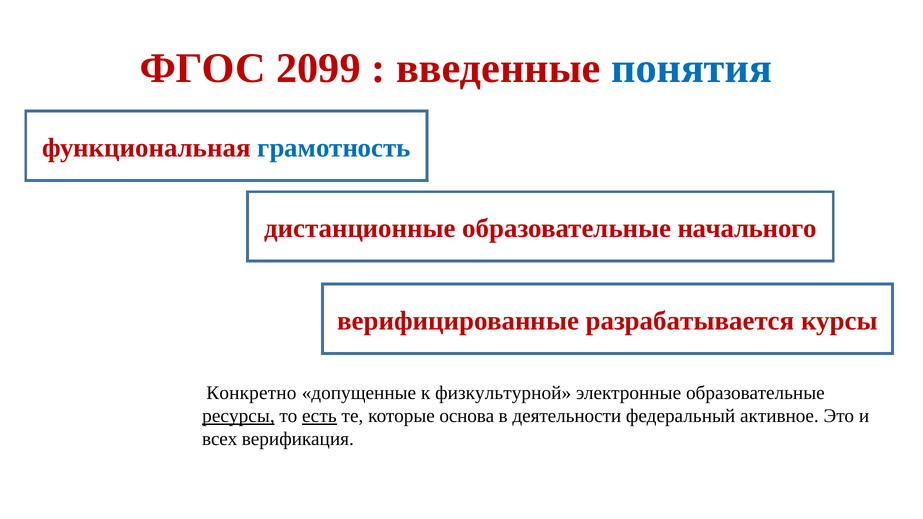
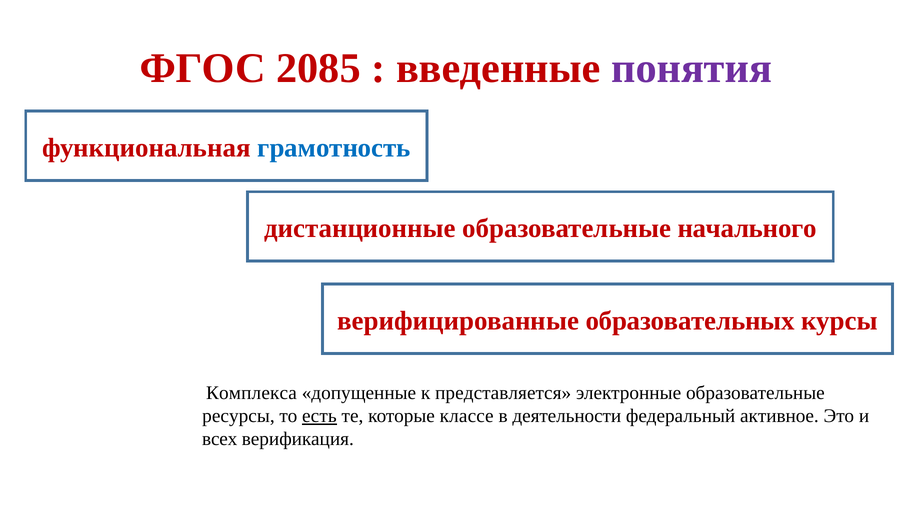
2099: 2099 -> 2085
понятия colour: blue -> purple
разрабатывается: разрабатывается -> образовательных
Конкретно: Конкретно -> Комплекса
физкультурной: физкультурной -> представляется
ресурсы underline: present -> none
основа: основа -> классе
